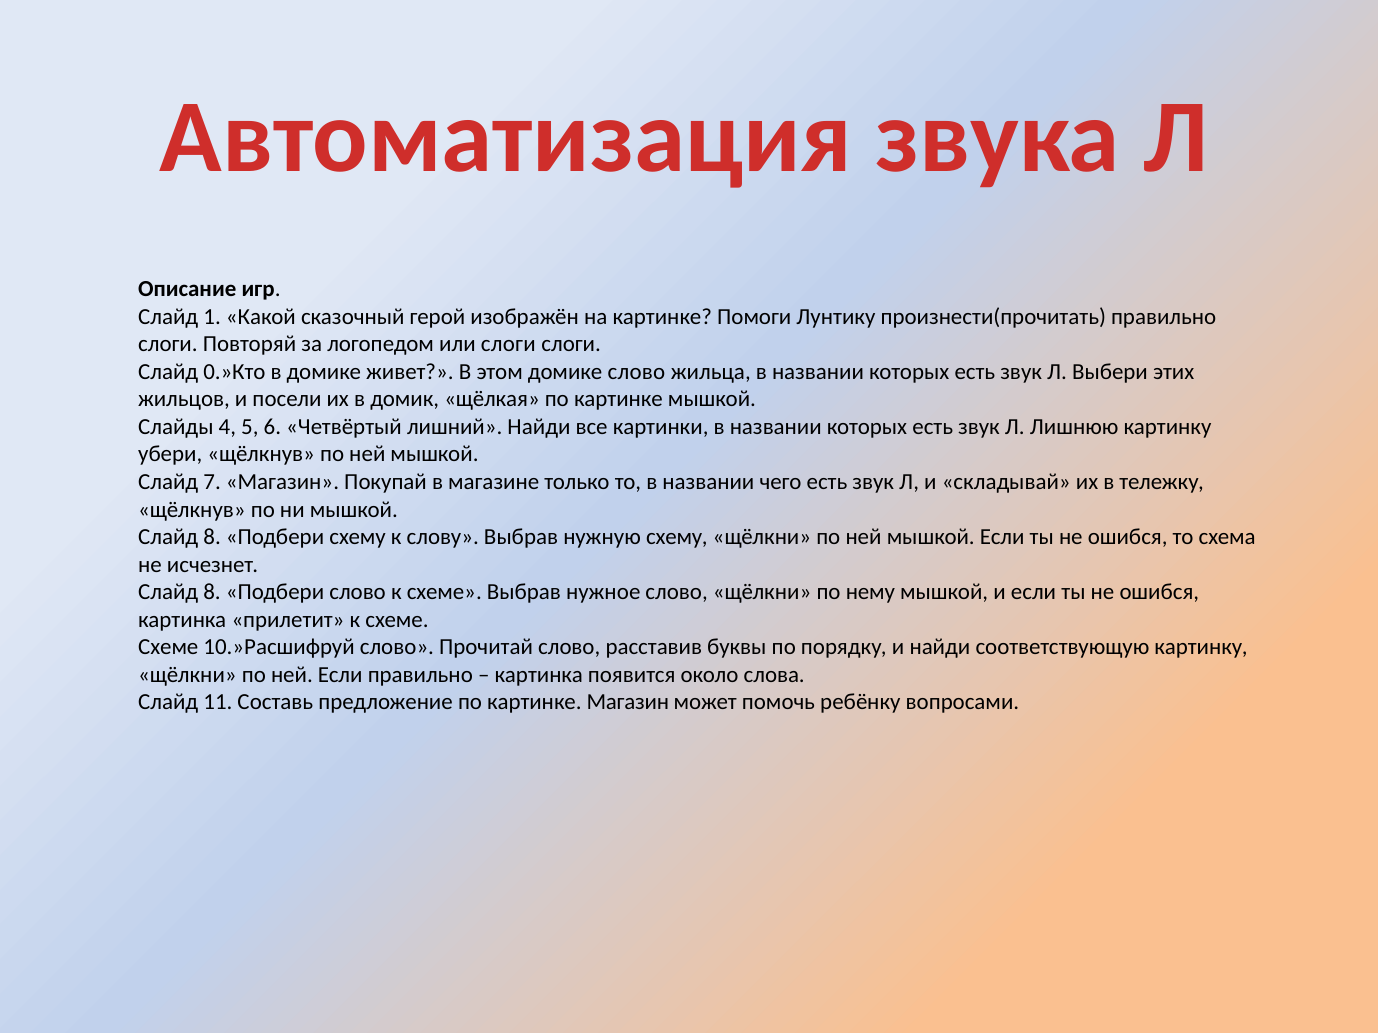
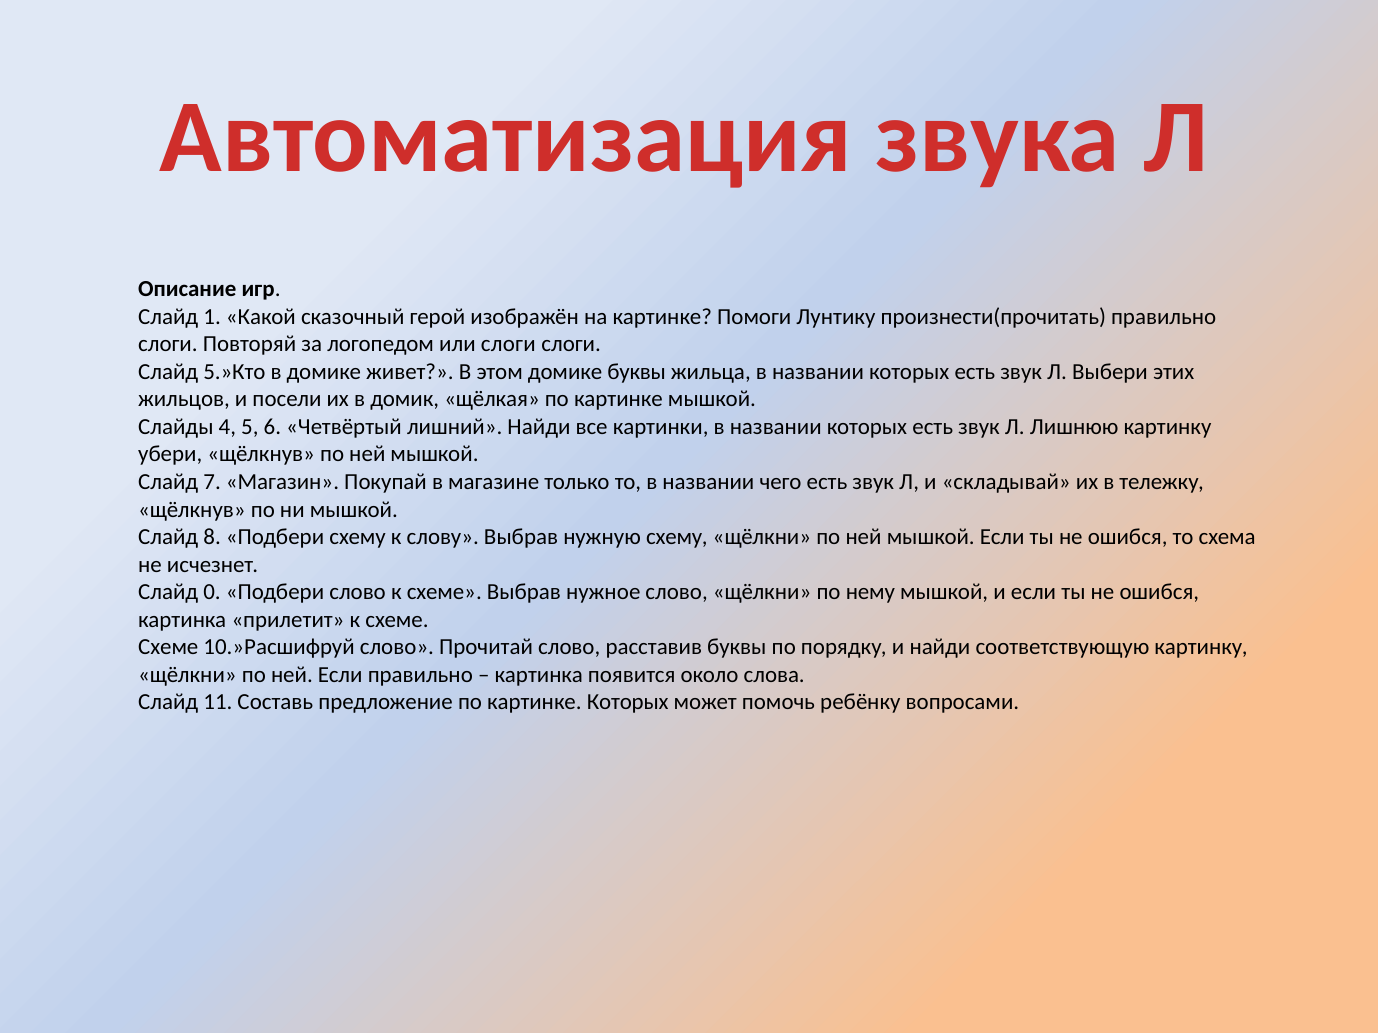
0.»Кто: 0.»Кто -> 5.»Кто
домике слово: слово -> буквы
8 at (212, 592): 8 -> 0
картинке Магазин: Магазин -> Которых
